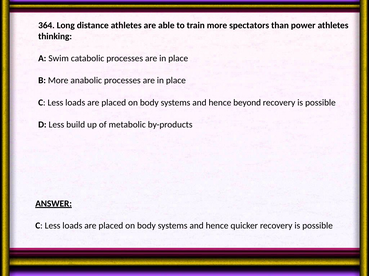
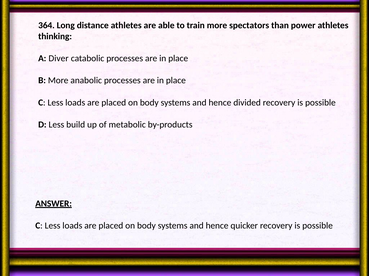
Swim: Swim -> Diver
beyond: beyond -> divided
